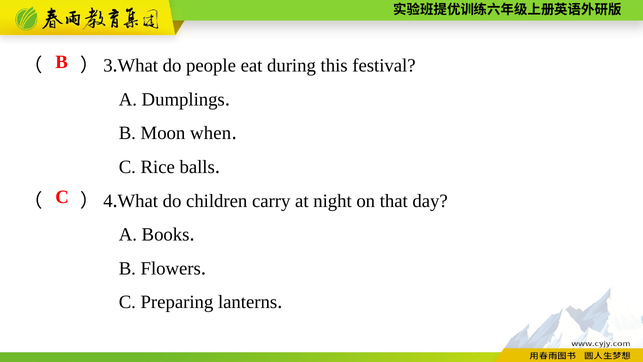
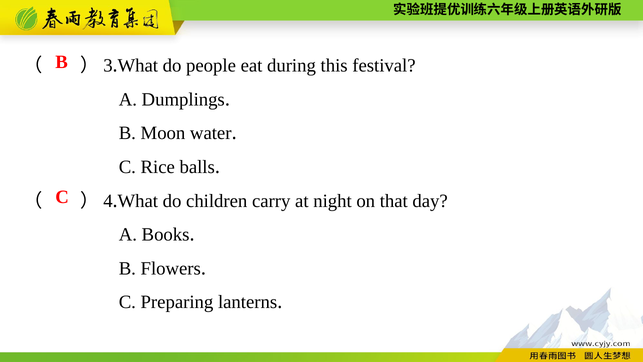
when: when -> water
